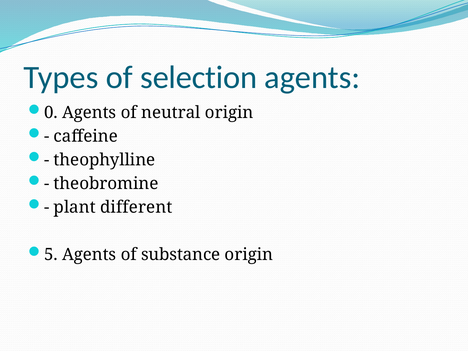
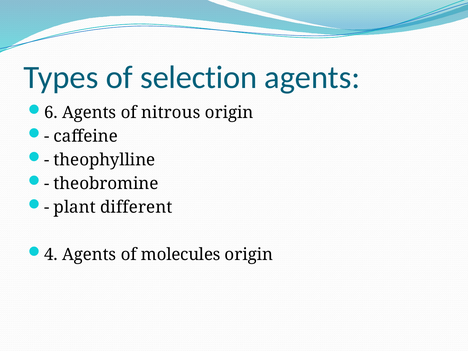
0: 0 -> 6
neutral: neutral -> nitrous
5: 5 -> 4
substance: substance -> molecules
